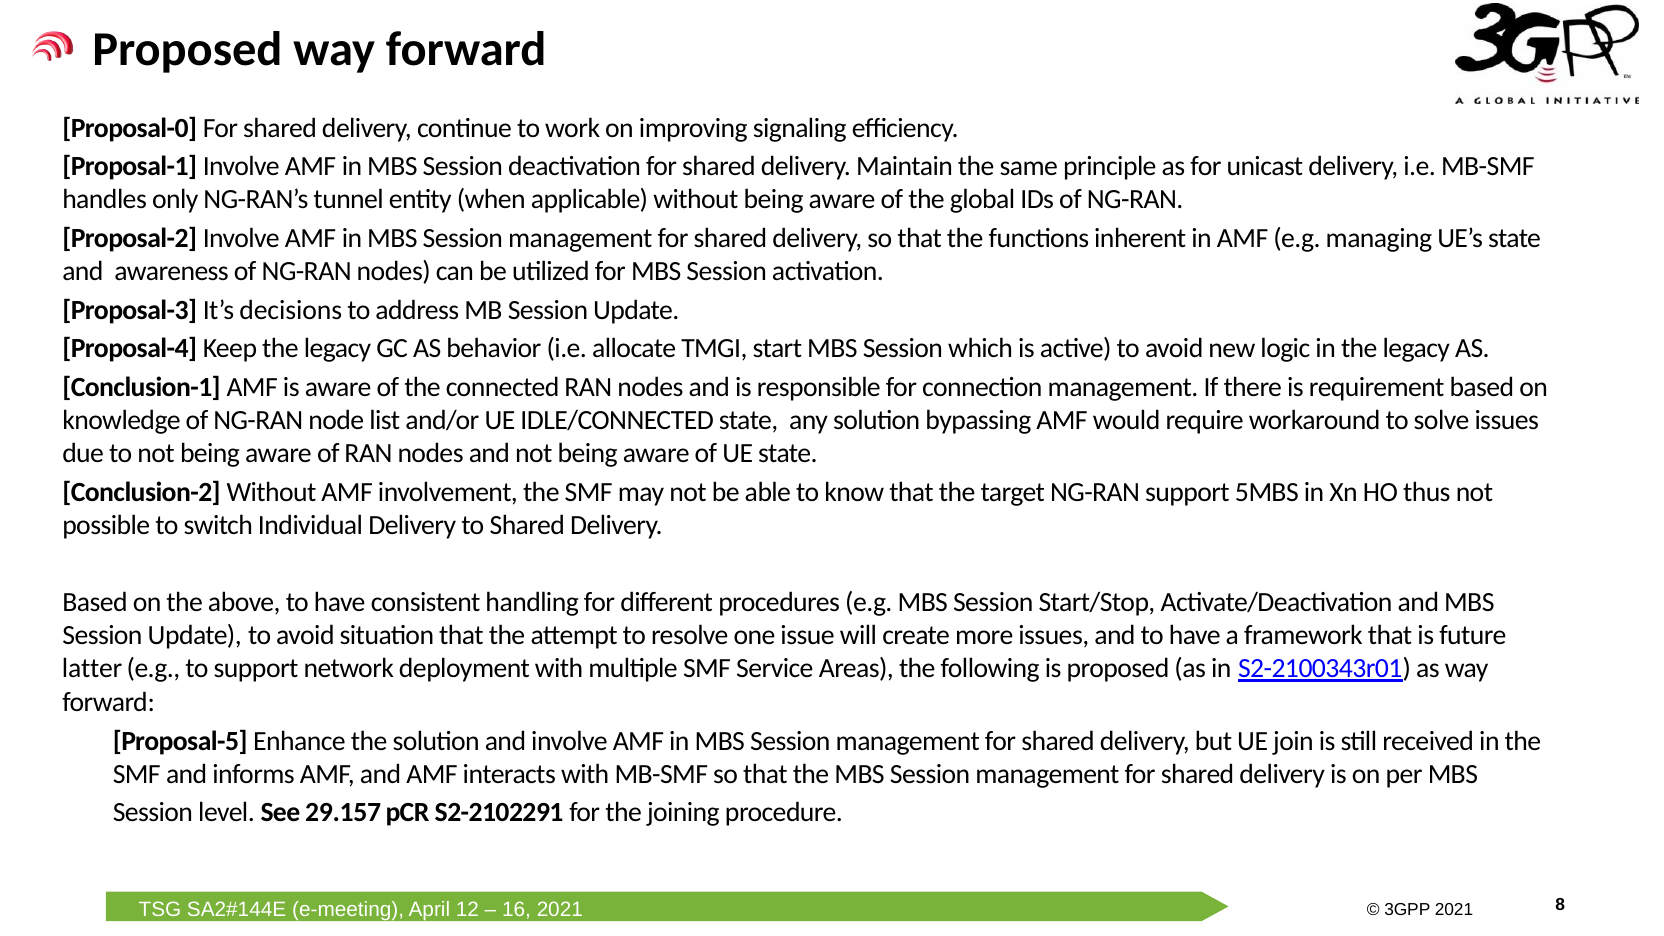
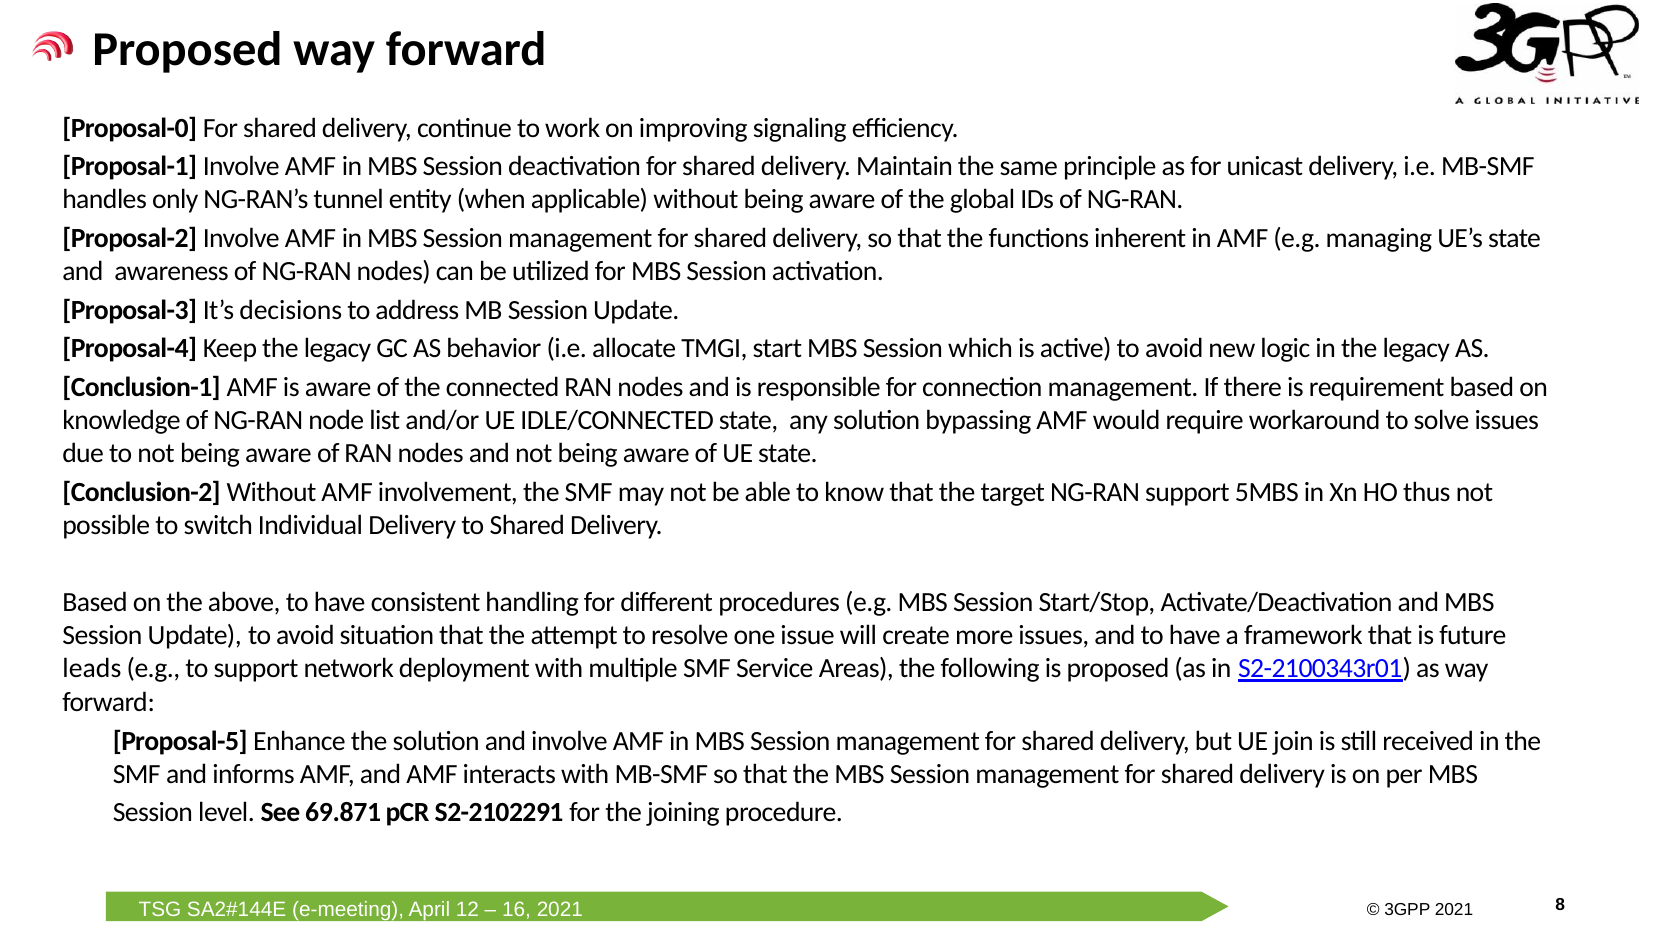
latter: latter -> leads
29.157: 29.157 -> 69.871
